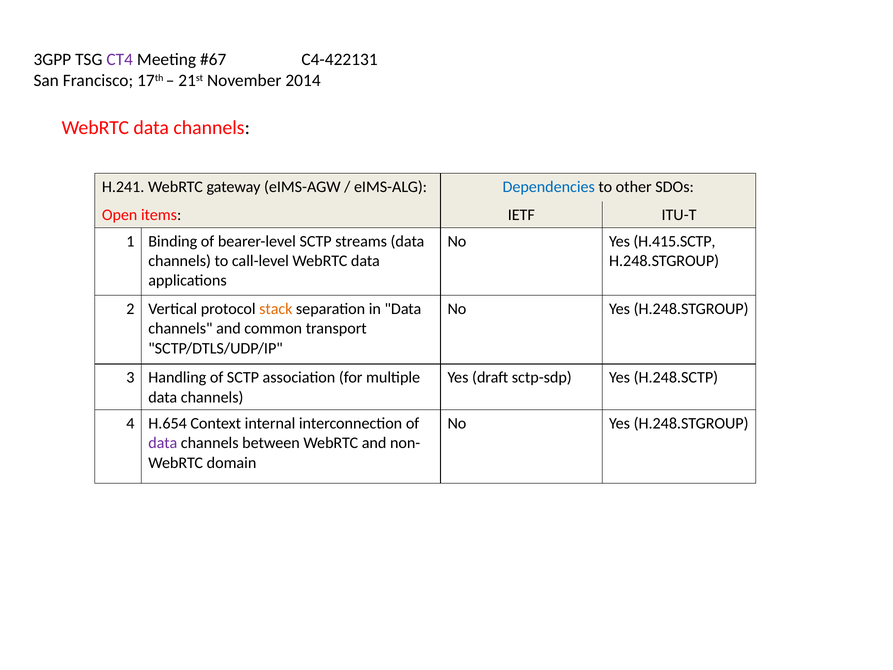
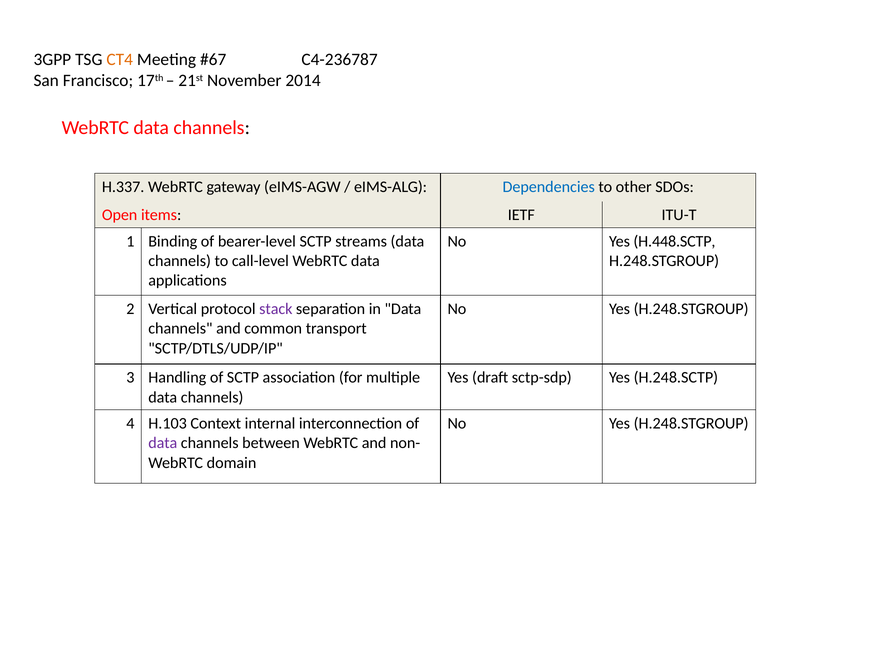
CT4 colour: purple -> orange
C4-422131: C4-422131 -> C4-236787
H.241: H.241 -> H.337
H.415.SCTP: H.415.SCTP -> H.448.SCTP
stack colour: orange -> purple
H.654: H.654 -> H.103
